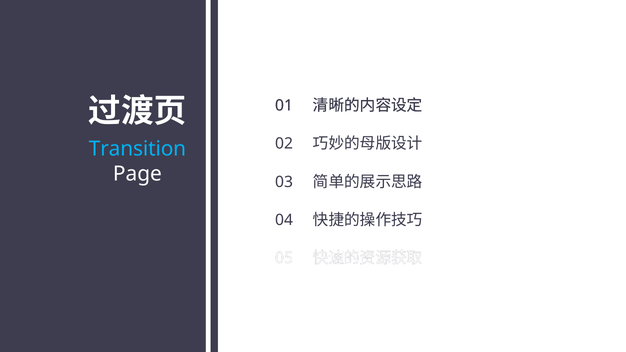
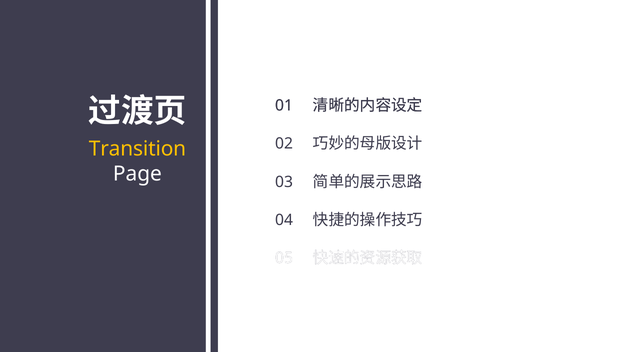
Transition colour: light blue -> yellow
